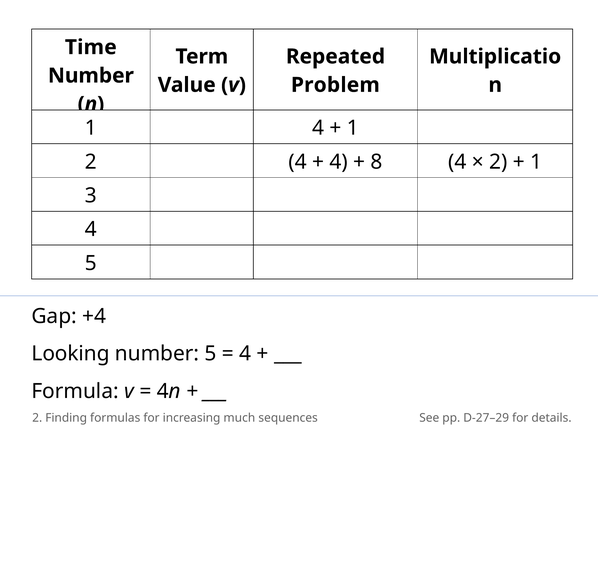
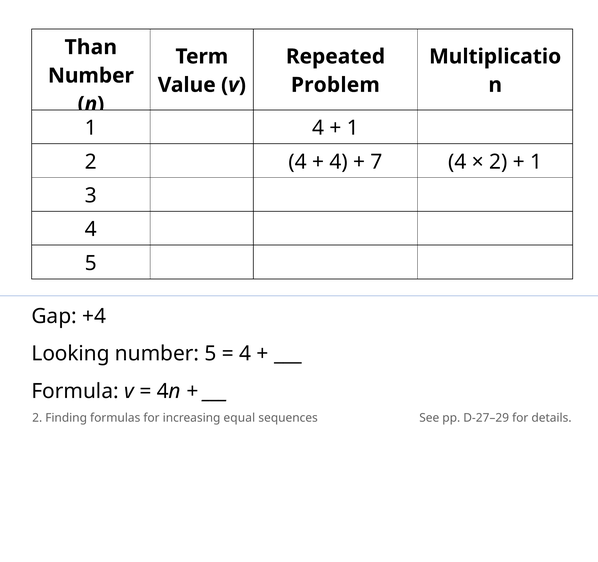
Time: Time -> Than
8: 8 -> 7
much: much -> equal
